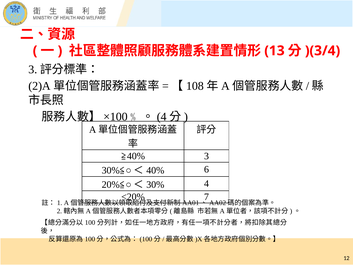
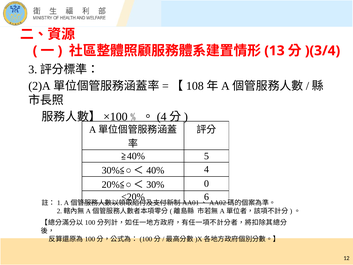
3: 3 -> 5
6: 6 -> 4
4: 4 -> 0
7: 7 -> 6
